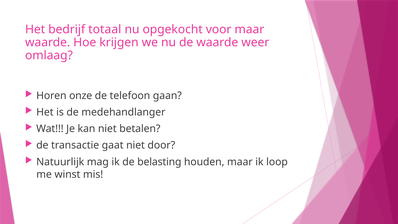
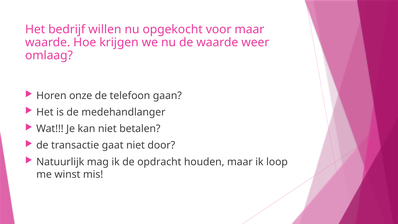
totaal: totaal -> willen
belasting: belasting -> opdracht
